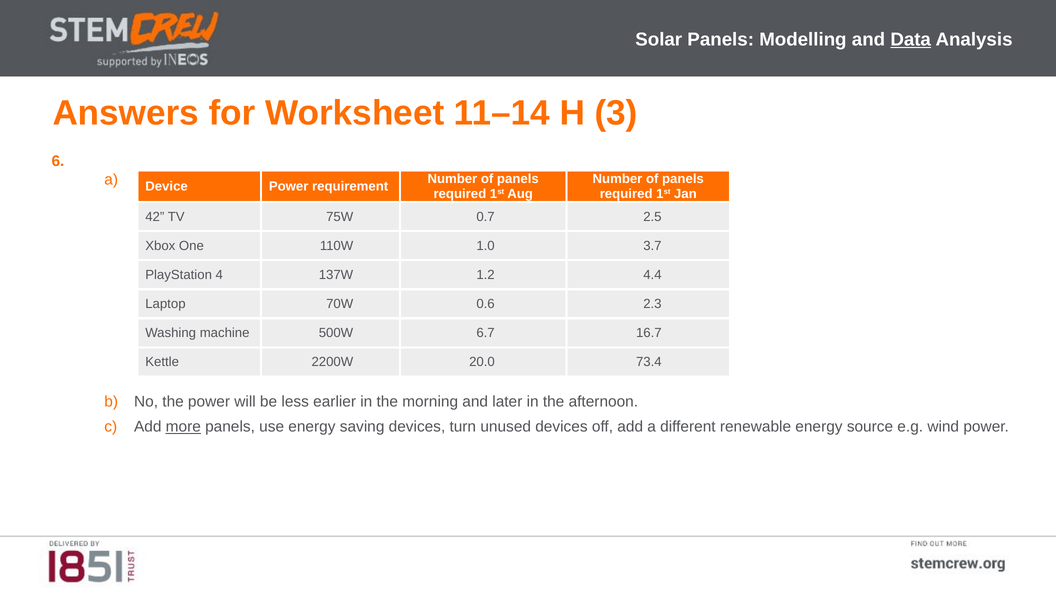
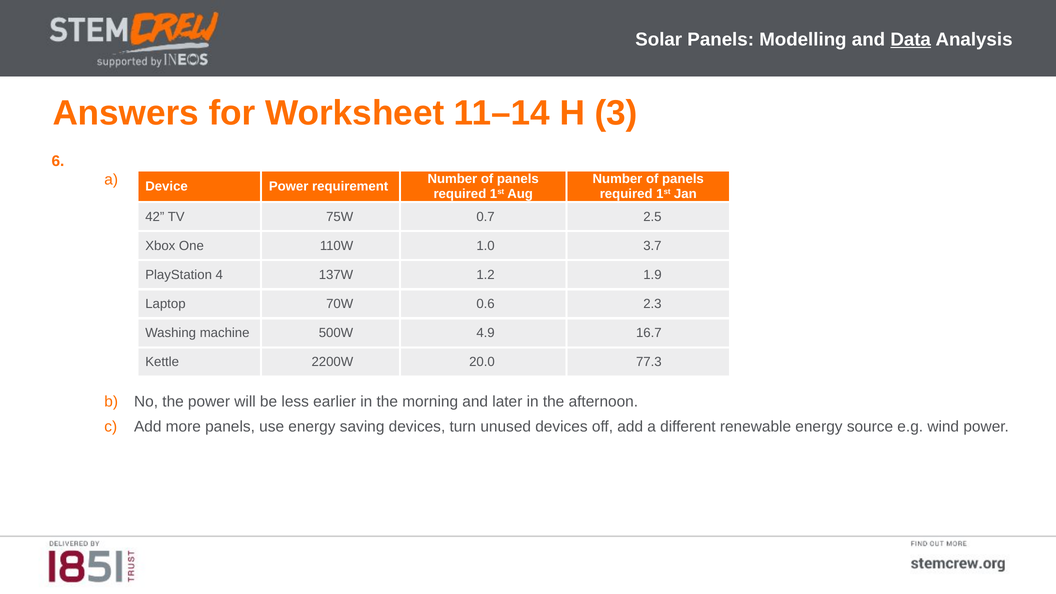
4.4: 4.4 -> 1.9
6.7: 6.7 -> 4.9
73.4: 73.4 -> 77.3
more underline: present -> none
